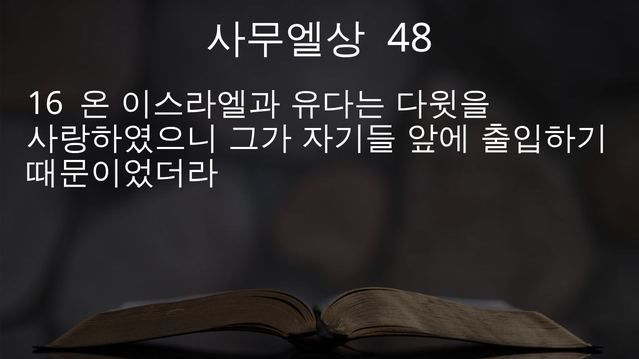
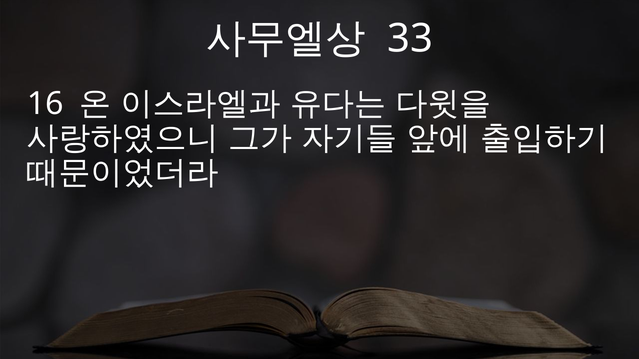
48: 48 -> 33
